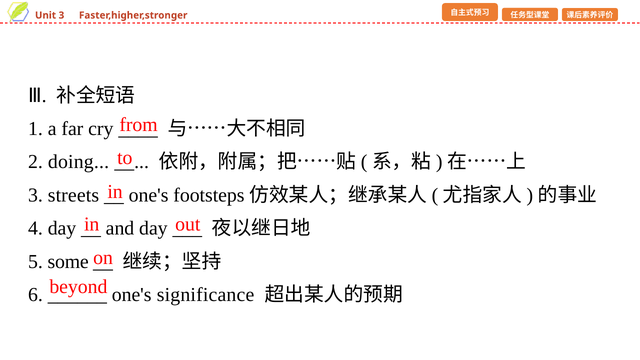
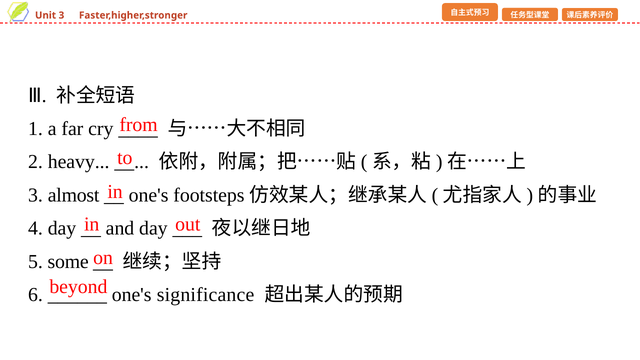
doing: doing -> heavy
streets: streets -> almost
